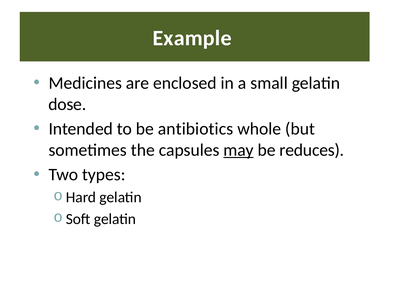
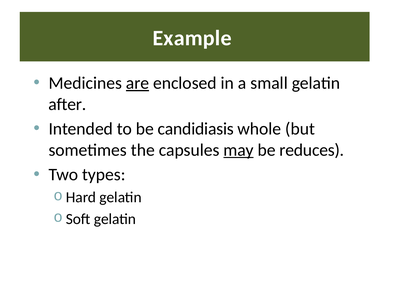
are underline: none -> present
dose: dose -> after
antibiotics: antibiotics -> candidiasis
